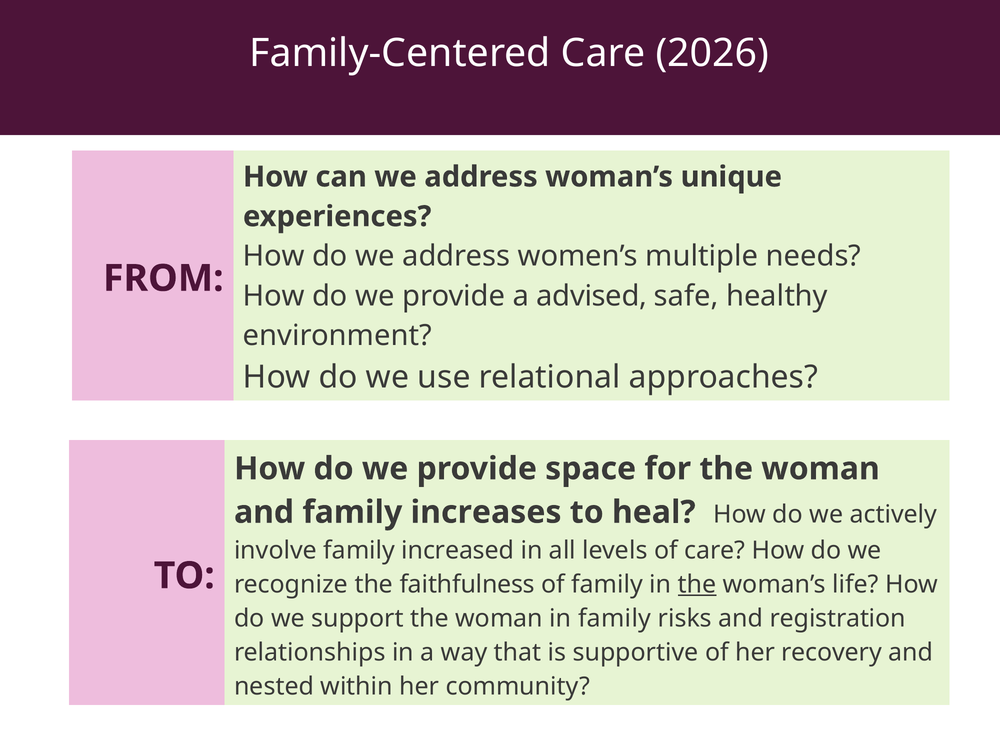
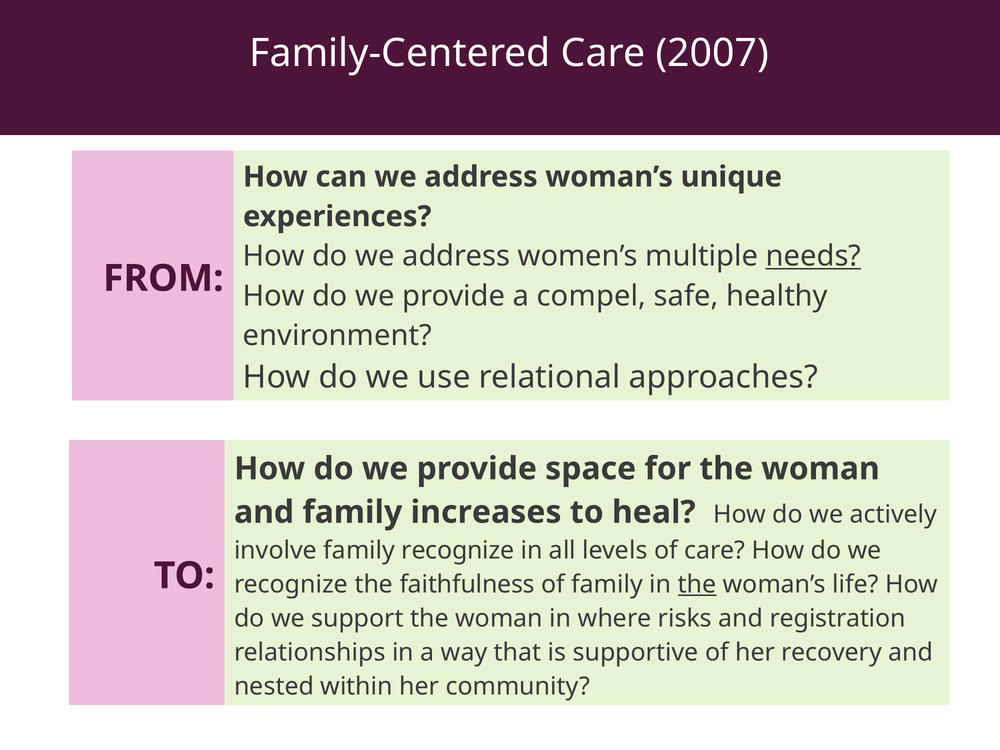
2026: 2026 -> 2007
needs underline: none -> present
advised: advised -> compel
family increased: increased -> recognize
in family: family -> where
